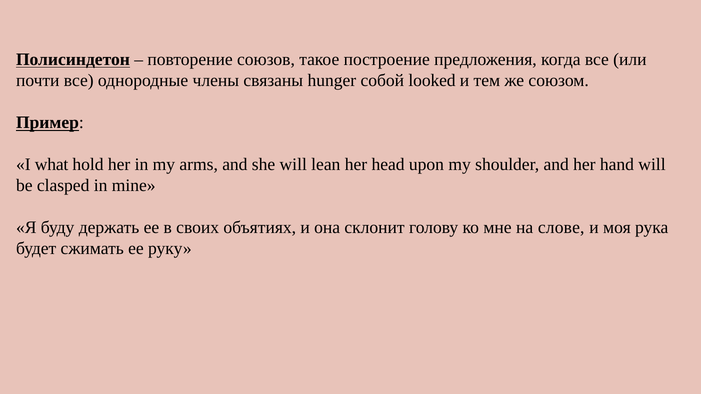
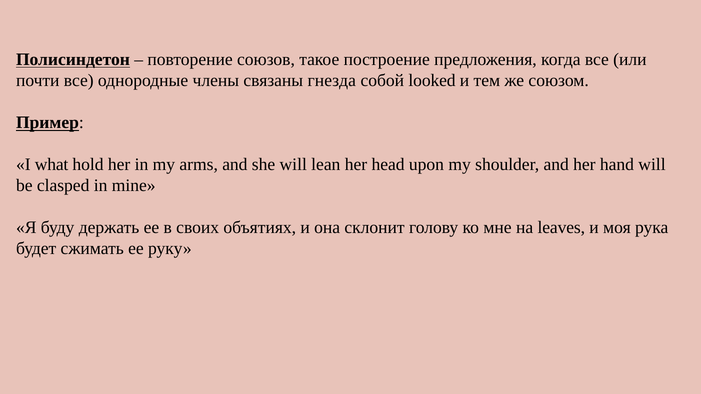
hunger: hunger -> гнезда
слове: слове -> leaves
